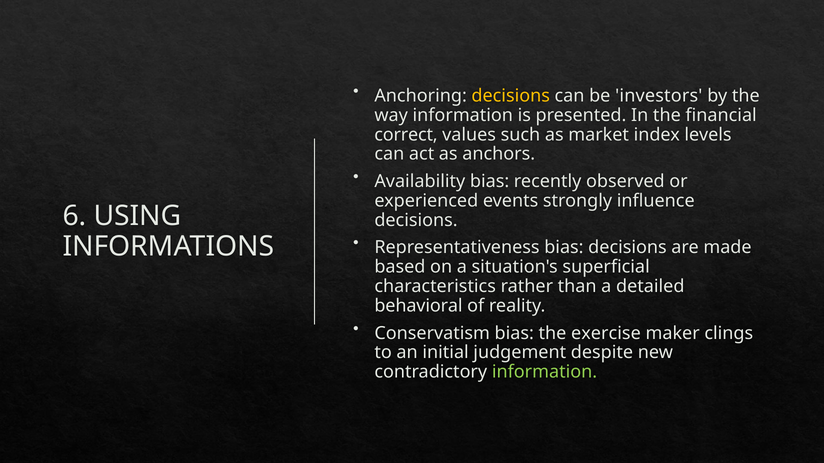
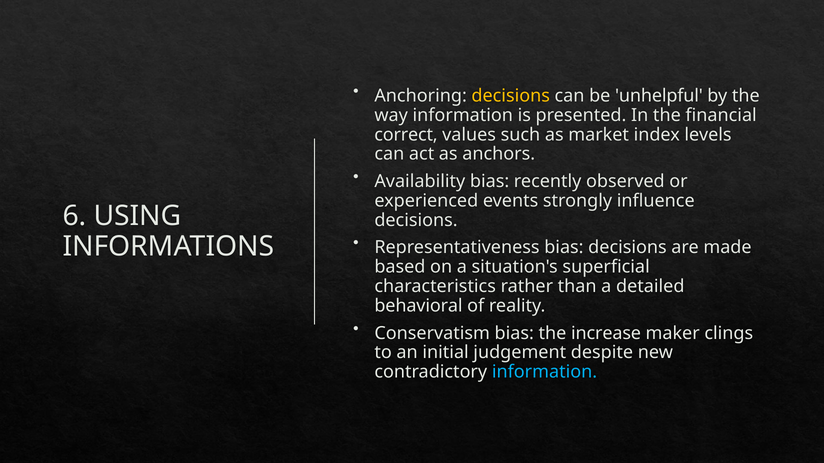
investors: investors -> unhelpful
exercise: exercise -> increase
information at (545, 372) colour: light green -> light blue
